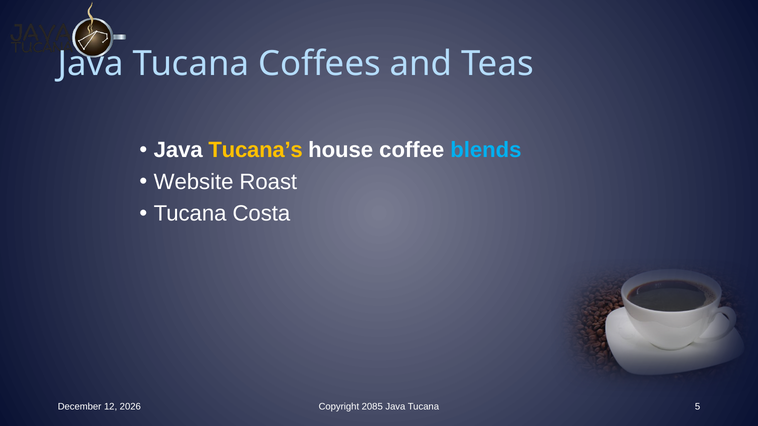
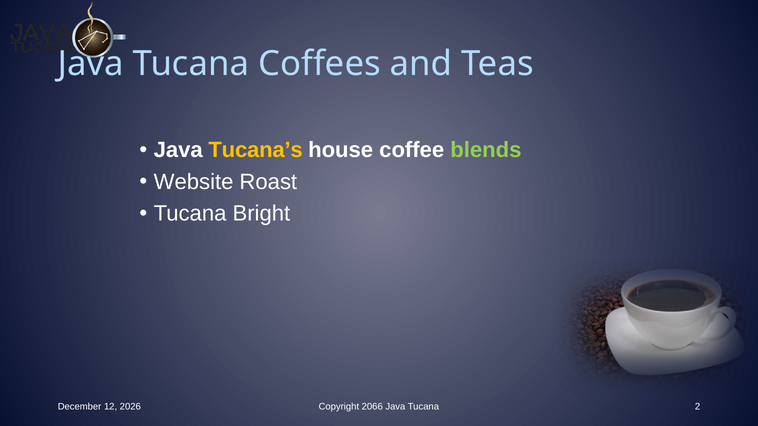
blends colour: light blue -> light green
Costa: Costa -> Bright
2085: 2085 -> 2066
5: 5 -> 2
